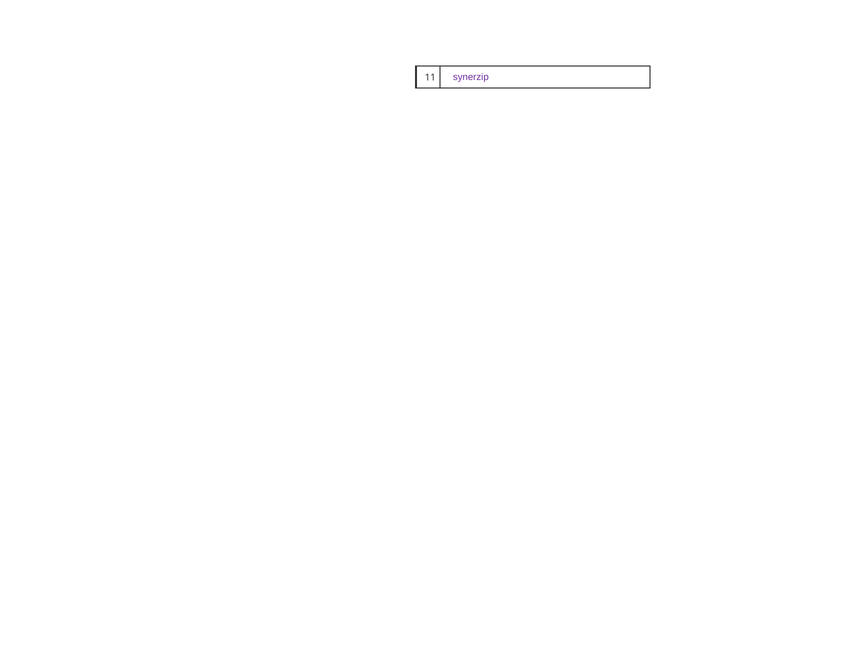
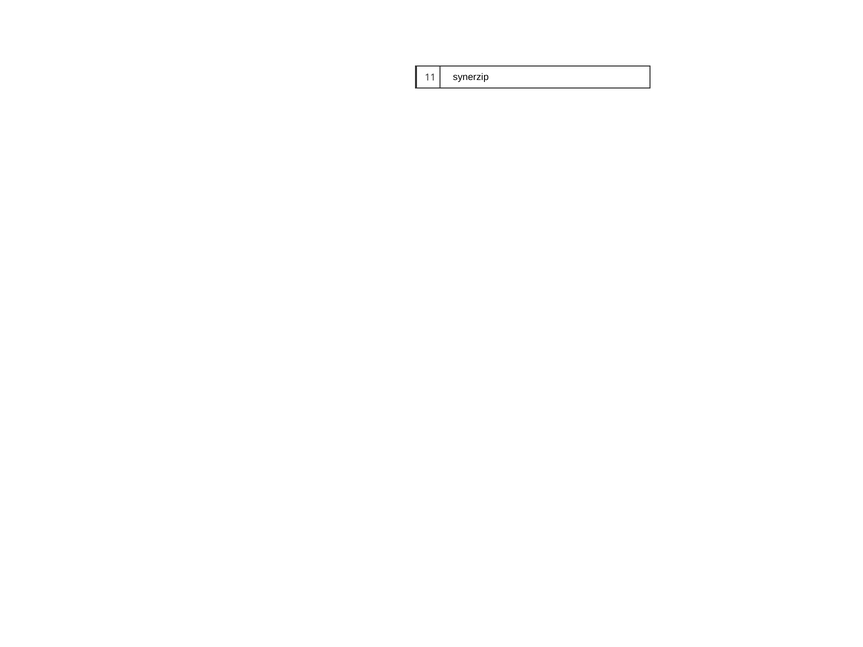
synerzip colour: purple -> black
